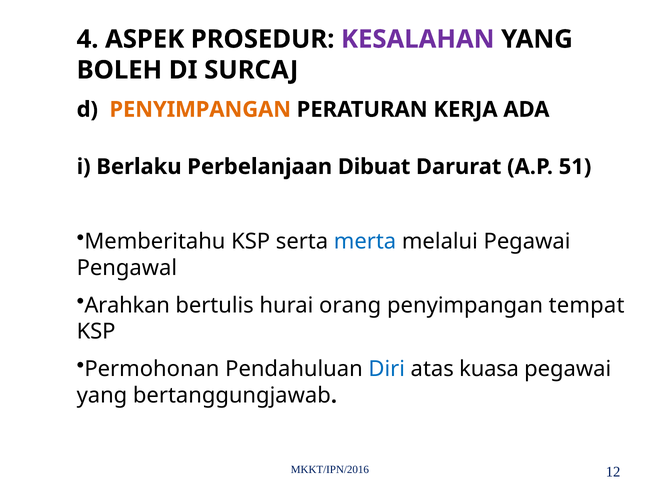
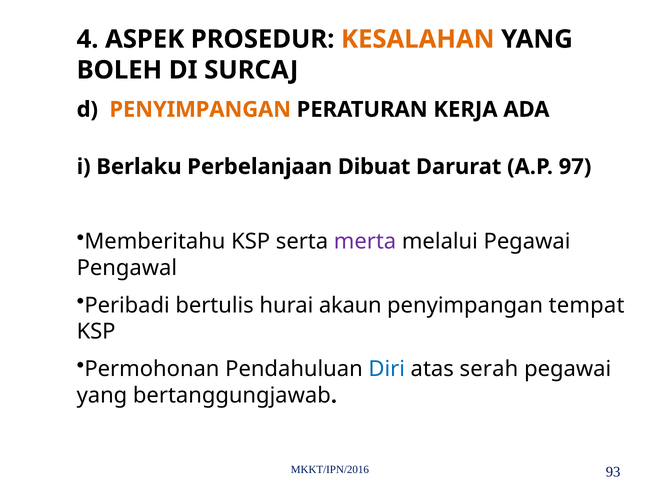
KESALAHAN colour: purple -> orange
51: 51 -> 97
merta colour: blue -> purple
Arahkan: Arahkan -> Peribadi
orang: orang -> akaun
kuasa: kuasa -> serah
12: 12 -> 93
